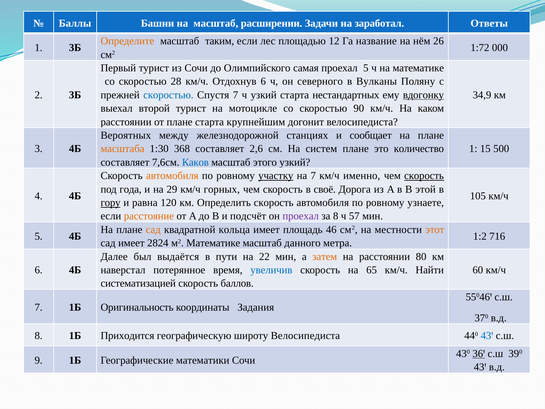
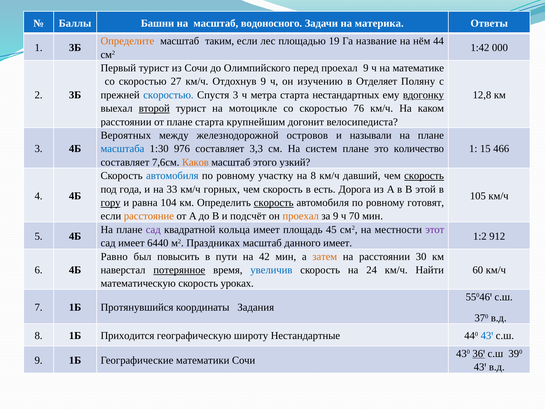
расширении: расширении -> водоносного
заработал: заработал -> материка
12: 12 -> 19
26: 26 -> 44
1:72: 1:72 -> 1:42
самая: самая -> перед
проехал 5: 5 -> 9
28: 28 -> 27
Отдохнув 6: 6 -> 9
северного: северного -> изучению
Вулканы: Вулканы -> Отделяет
Спустя 7: 7 -> 3
ч узкий: узкий -> метра
34,9: 34,9 -> 12,8
второй underline: none -> present
90: 90 -> 76
станциях: станциях -> островов
сообщает: сообщает -> называли
масштаба colour: orange -> blue
368: 368 -> 976
2,6: 2,6 -> 3,3
500: 500 -> 466
Каков colour: blue -> orange
автомобиля at (172, 176) colour: orange -> blue
участку underline: present -> none
на 7: 7 -> 8
именно: именно -> давший
29: 29 -> 33
своё: своё -> есть
120: 120 -> 104
скорость at (274, 203) underline: none -> present
узнаете: узнаете -> готовят
проехал at (301, 216) colour: purple -> orange
за 8: 8 -> 9
57: 57 -> 70
сад at (153, 229) colour: orange -> purple
46: 46 -> 45
этот colour: orange -> purple
716: 716 -> 912
2824: 2824 -> 6440
м2 Математике: Математике -> Праздниках
данного метра: метра -> имеет
Далее: Далее -> Равно
выдаётся: выдаётся -> повысить
22: 22 -> 42
80: 80 -> 30
потерянное underline: none -> present
65: 65 -> 24
систематизацией: систематизацией -> математическую
баллов: баллов -> уроках
Оригинальность: Оригинальность -> Протянувшийся
широту Велосипедиста: Велосипедиста -> Нестандартные
